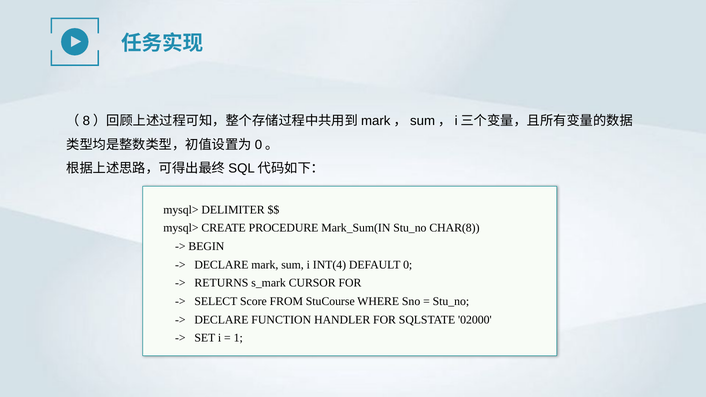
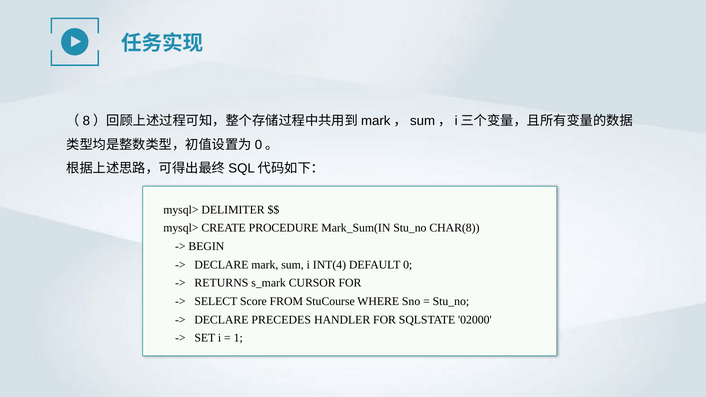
FUNCTION: FUNCTION -> PRECEDES
